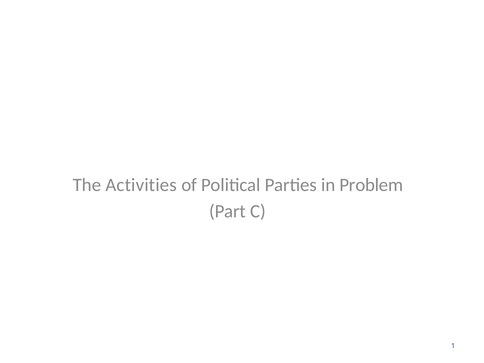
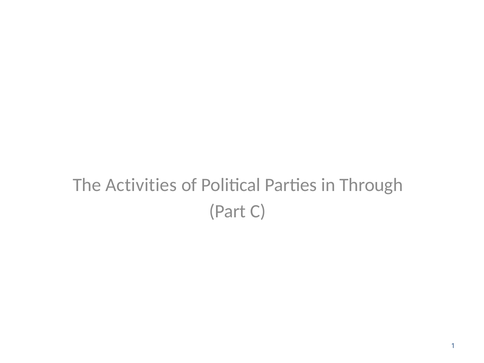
Problem: Problem -> Through
